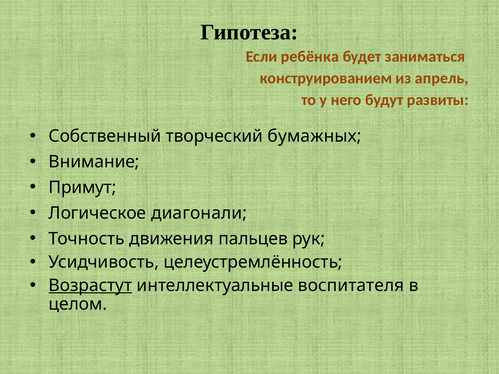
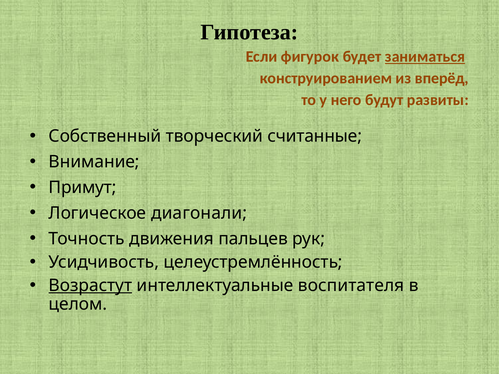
ребёнка: ребёнка -> фигурок
заниматься underline: none -> present
апрель: апрель -> вперёд
бумажных: бумажных -> считанные
